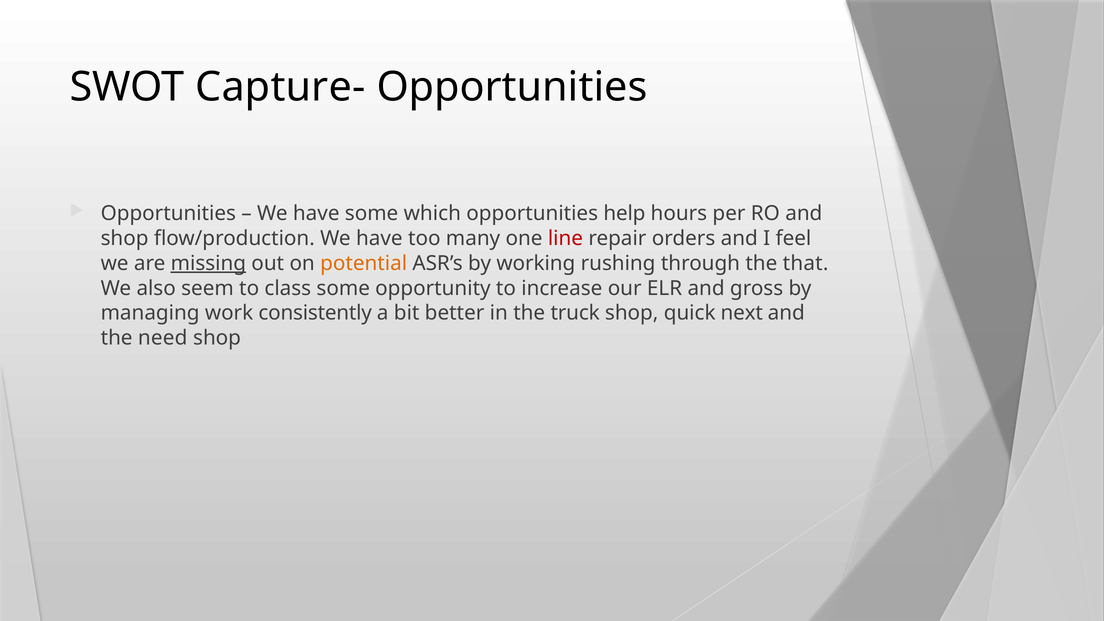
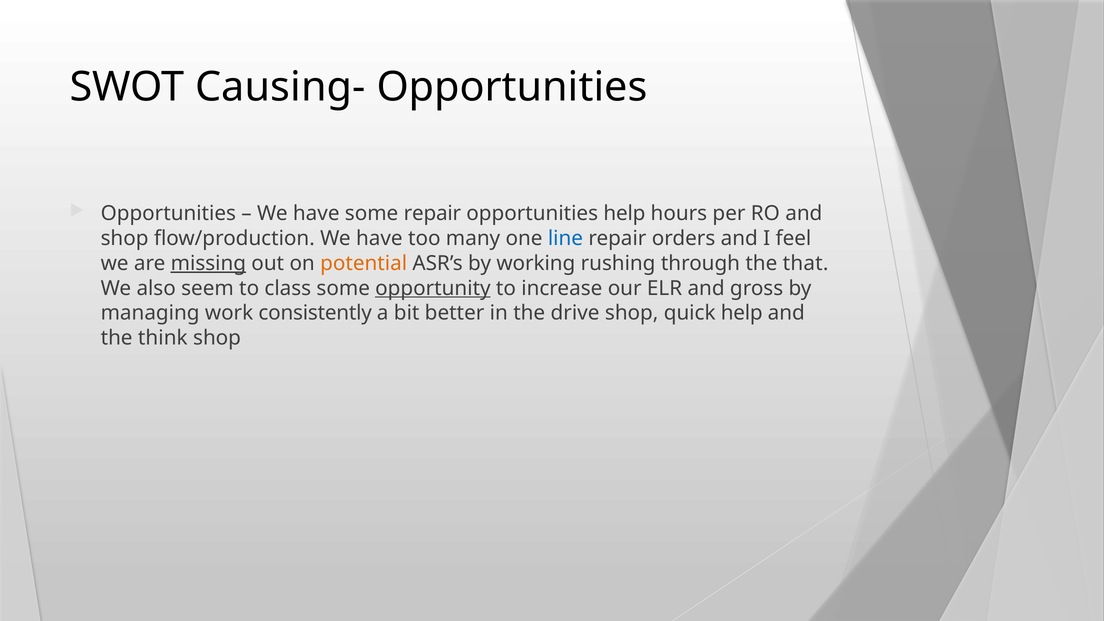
Capture-: Capture- -> Causing-
some which: which -> repair
line colour: red -> blue
opportunity underline: none -> present
truck: truck -> drive
quick next: next -> help
need: need -> think
